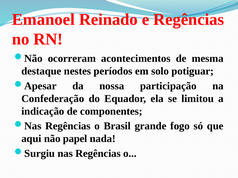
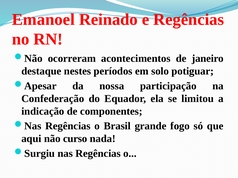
mesma: mesma -> janeiro
papel: papel -> curso
